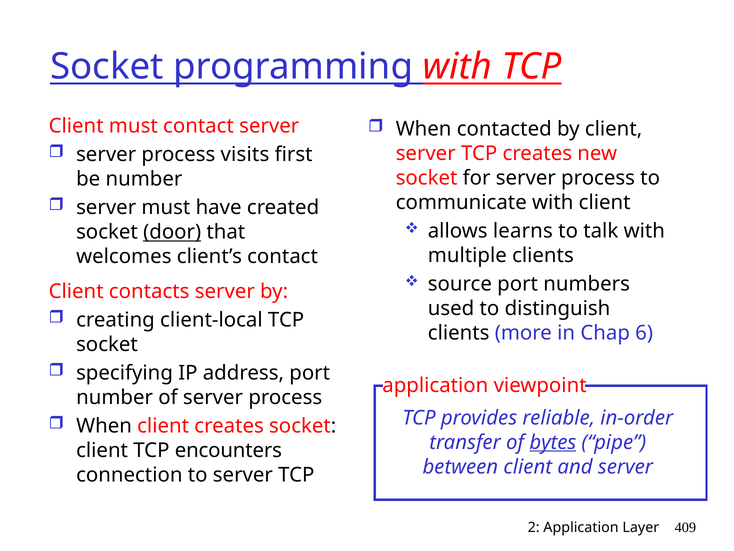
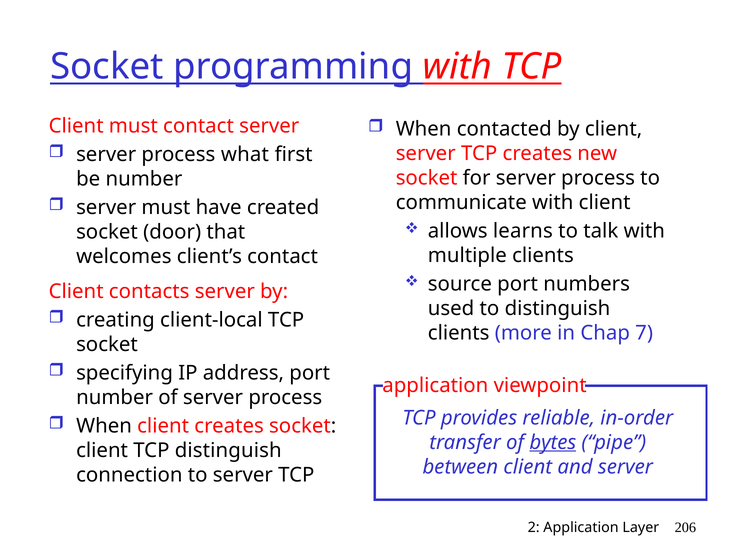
visits: visits -> what
door underline: present -> none
6: 6 -> 7
TCP encounters: encounters -> distinguish
409: 409 -> 206
